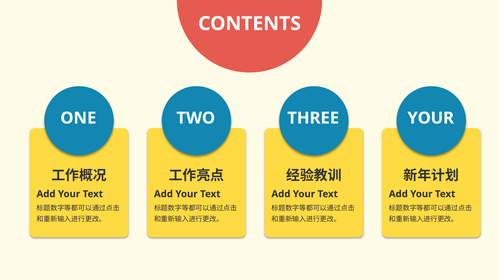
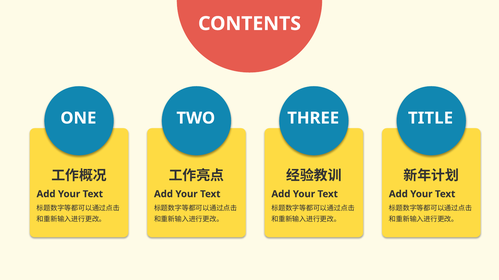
YOUR at (431, 118): YOUR -> TITLE
